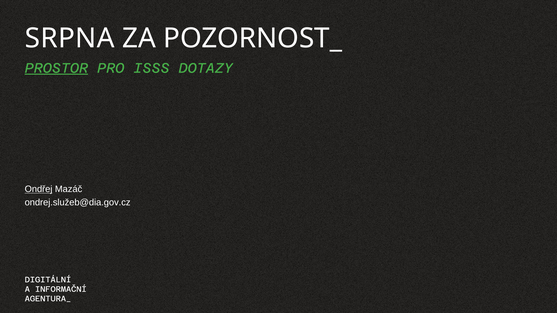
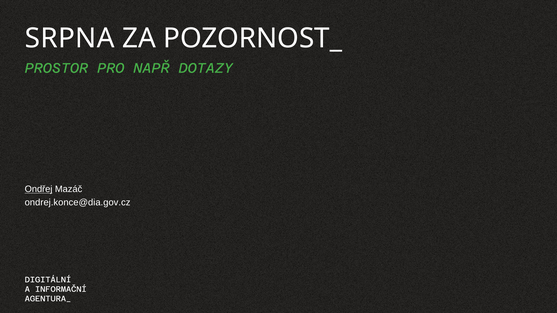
PROSTOR underline: present -> none
ISSS: ISSS -> NAPŘ
ondrej.služeb@dia.gov.cz: ondrej.služeb@dia.gov.cz -> ondrej.konce@dia.gov.cz
